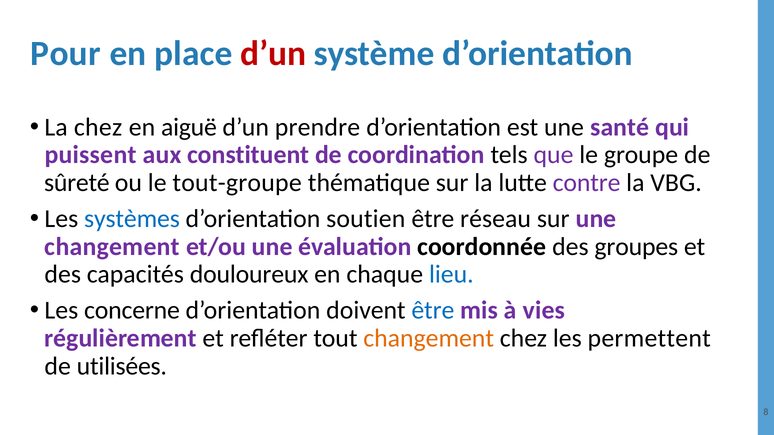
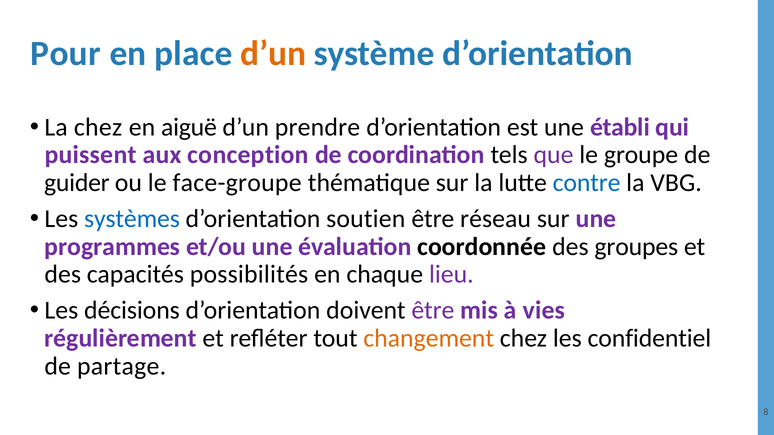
d’un at (273, 54) colour: red -> orange
santé: santé -> établi
constituent: constituent -> conception
sûreté: sûreté -> guider
tout-groupe: tout-groupe -> face-groupe
contre colour: purple -> blue
changement at (112, 247): changement -> programmes
douloureux: douloureux -> possibilités
lieu colour: blue -> purple
concerne: concerne -> décisions
être at (433, 311) colour: blue -> purple
permettent: permettent -> confidentiel
utilisées: utilisées -> partage
